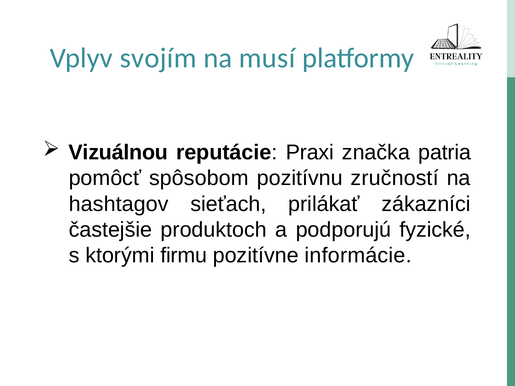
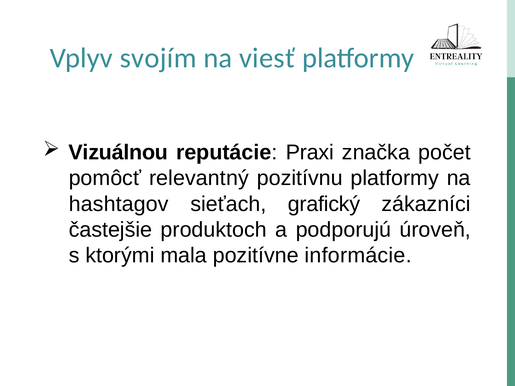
musí: musí -> viesť
patria: patria -> počet
spôsobom: spôsobom -> relevantný
pozitívnu zručností: zručností -> platformy
prilákať: prilákať -> grafický
fyzické: fyzické -> úroveň
firmu: firmu -> mala
